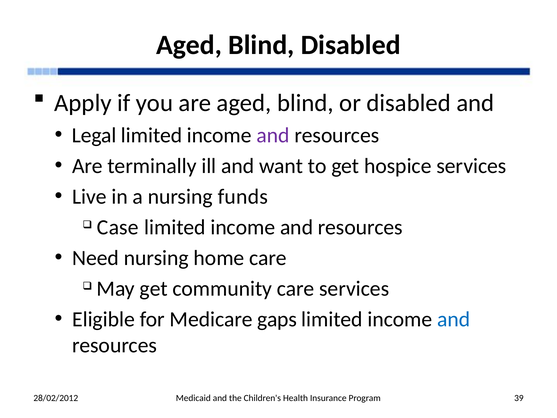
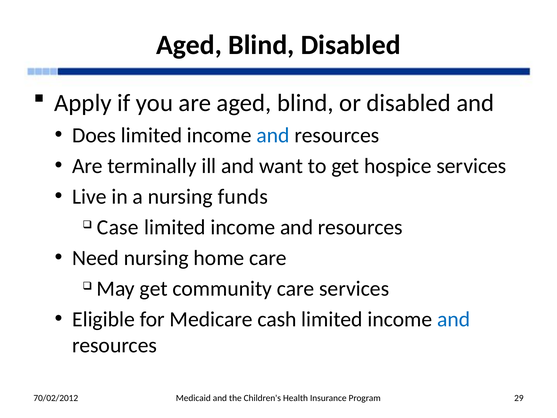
Legal: Legal -> Does
and at (273, 135) colour: purple -> blue
gaps: gaps -> cash
28/02/2012: 28/02/2012 -> 70/02/2012
39: 39 -> 29
